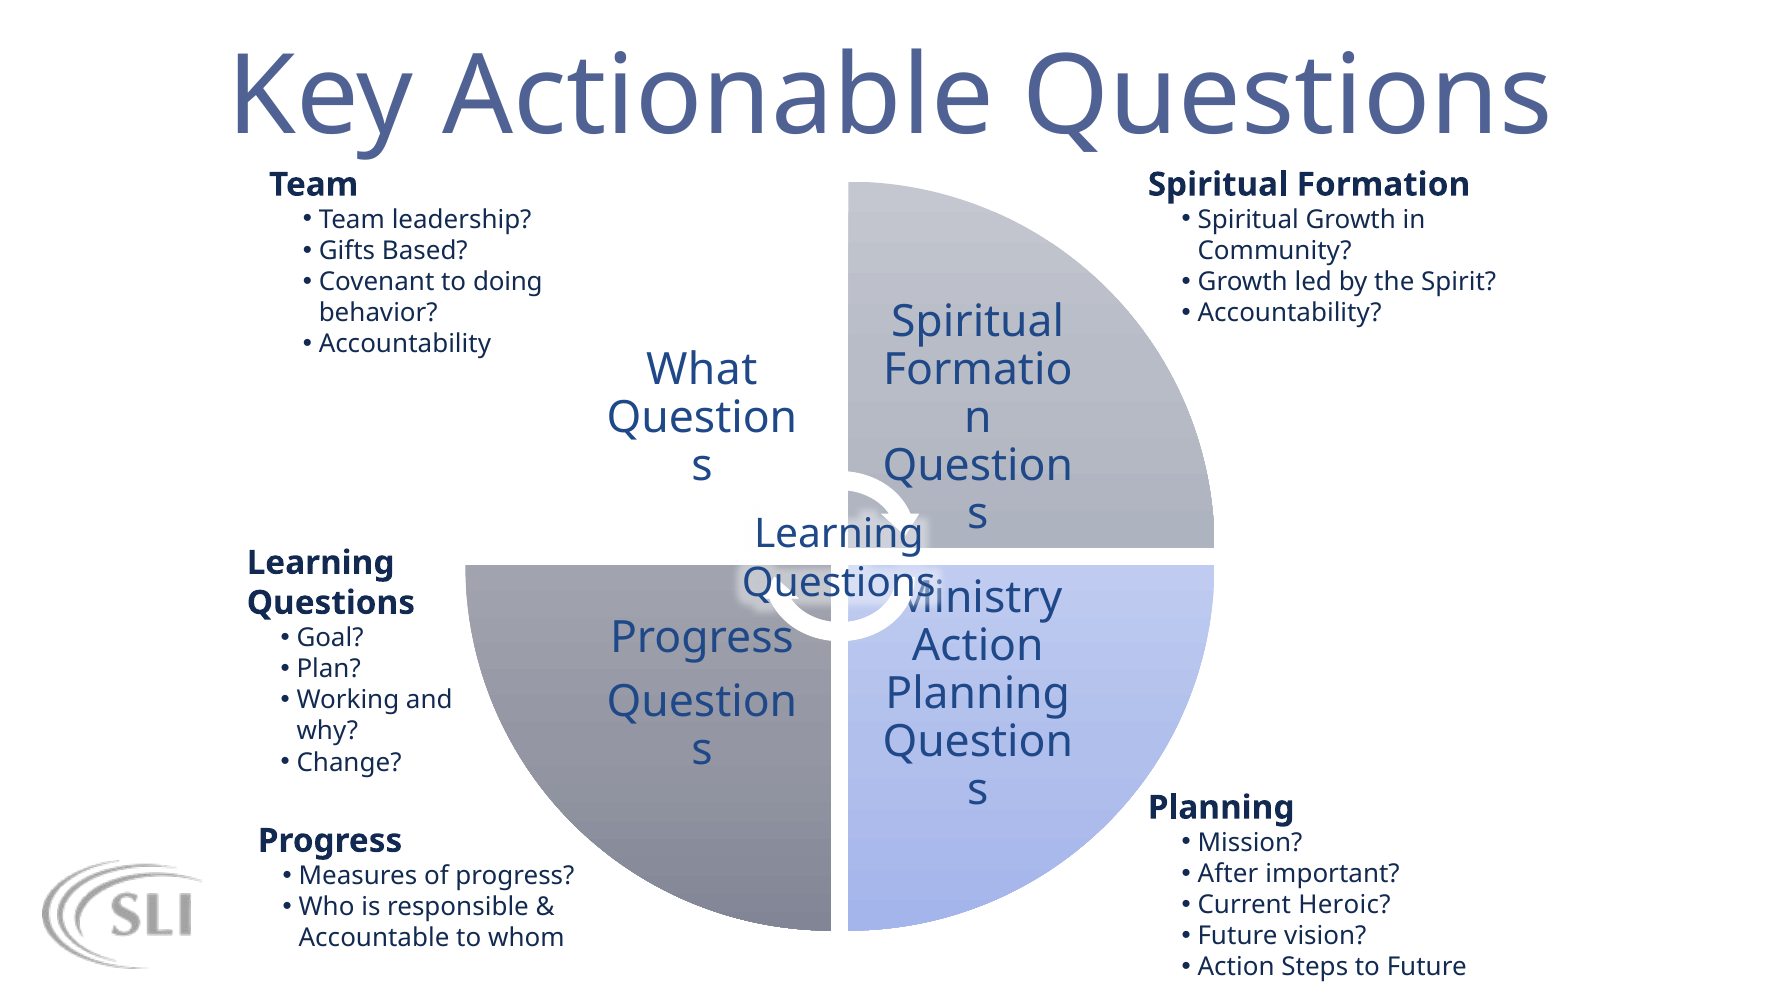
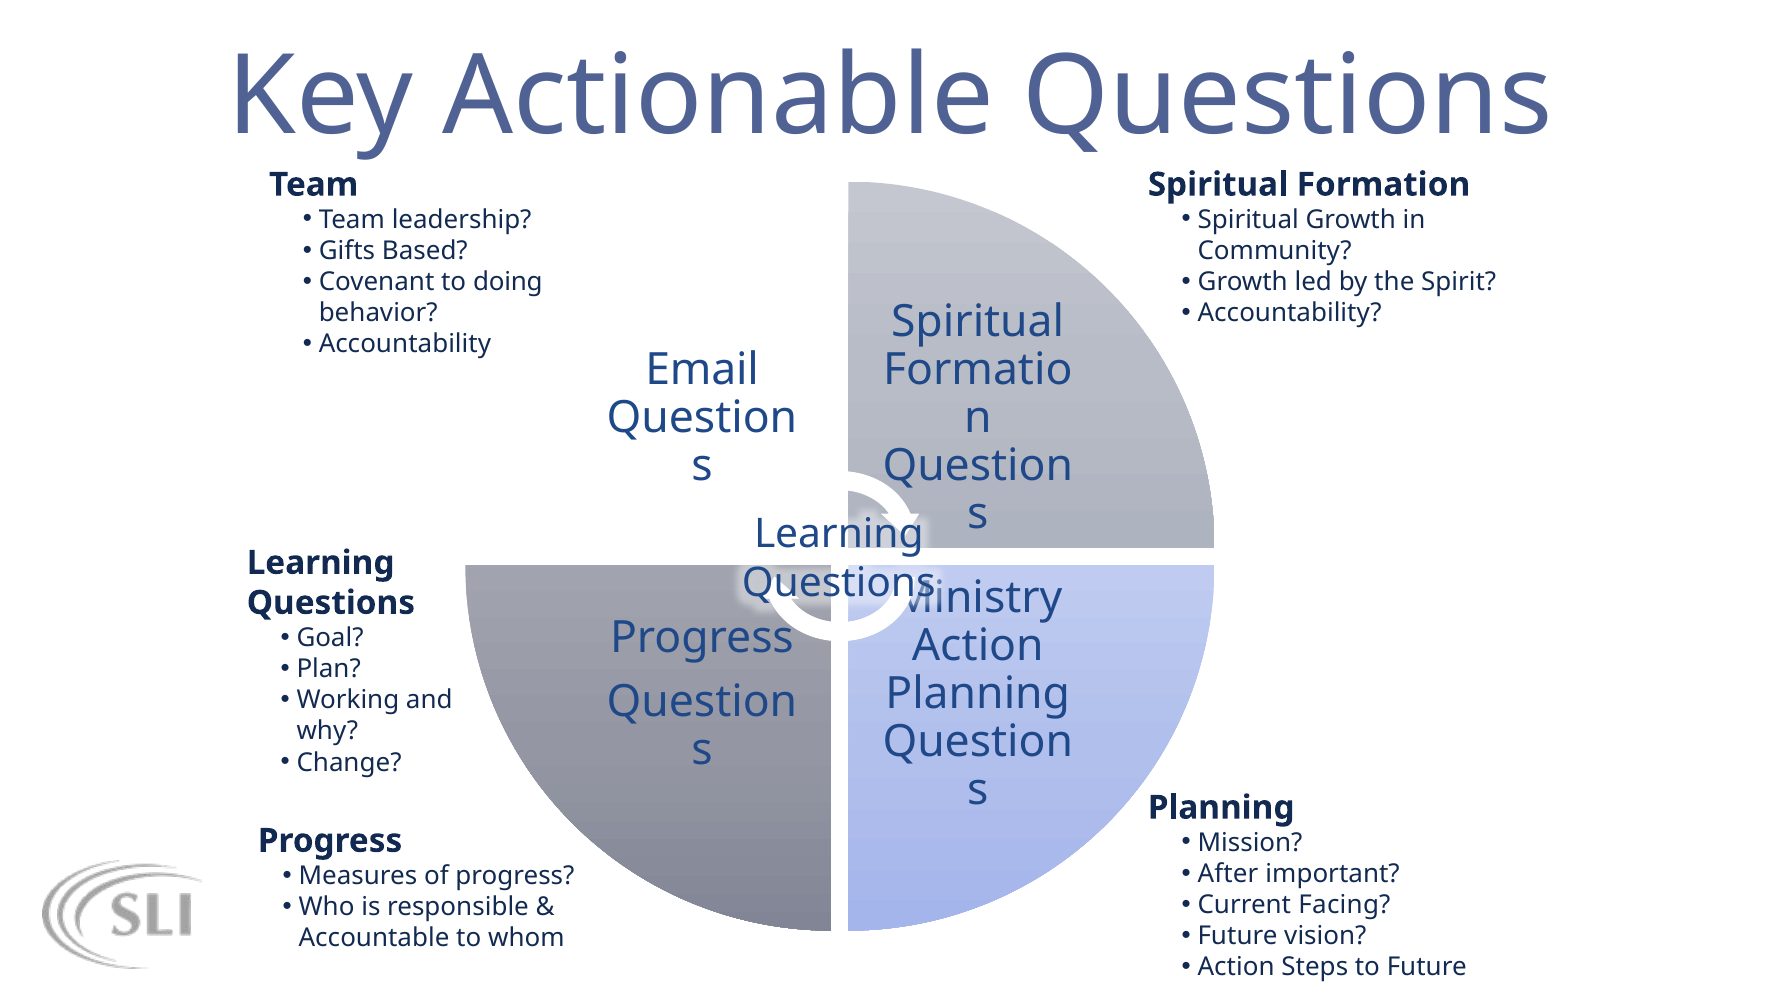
What: What -> Email
Heroic: Heroic -> Facing
